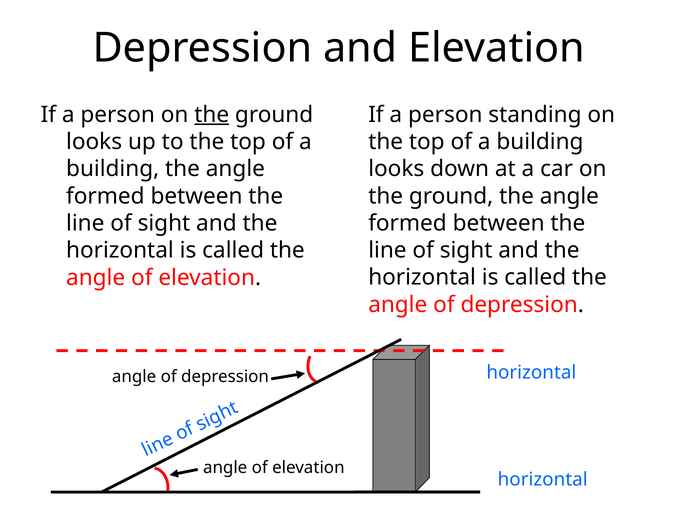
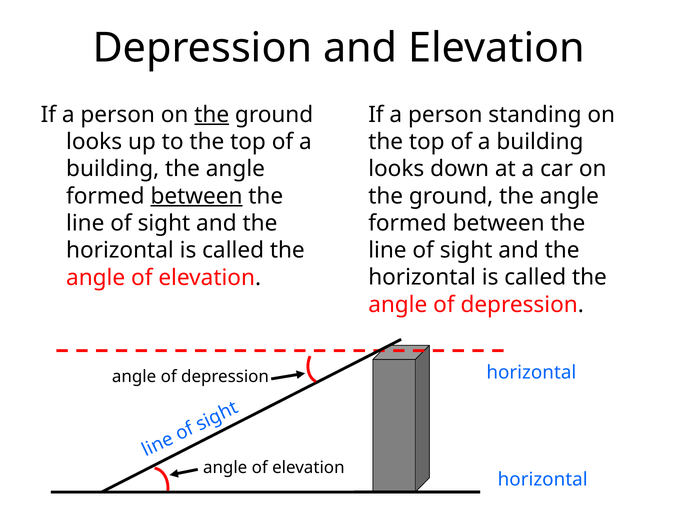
between at (197, 196) underline: none -> present
